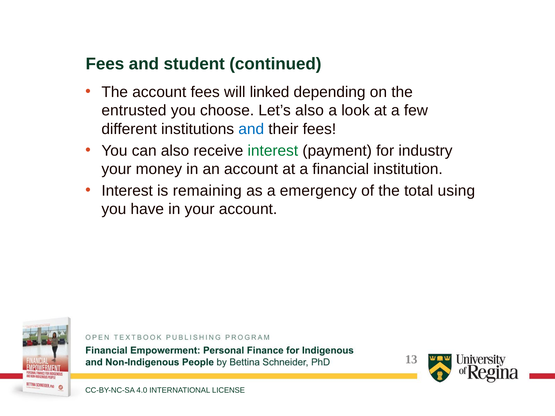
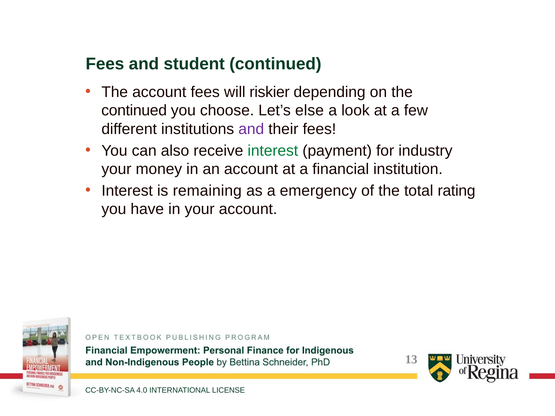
linked: linked -> riskier
entrusted at (134, 111): entrusted -> continued
Let’s also: also -> else
and at (251, 129) colour: blue -> purple
using: using -> rating
